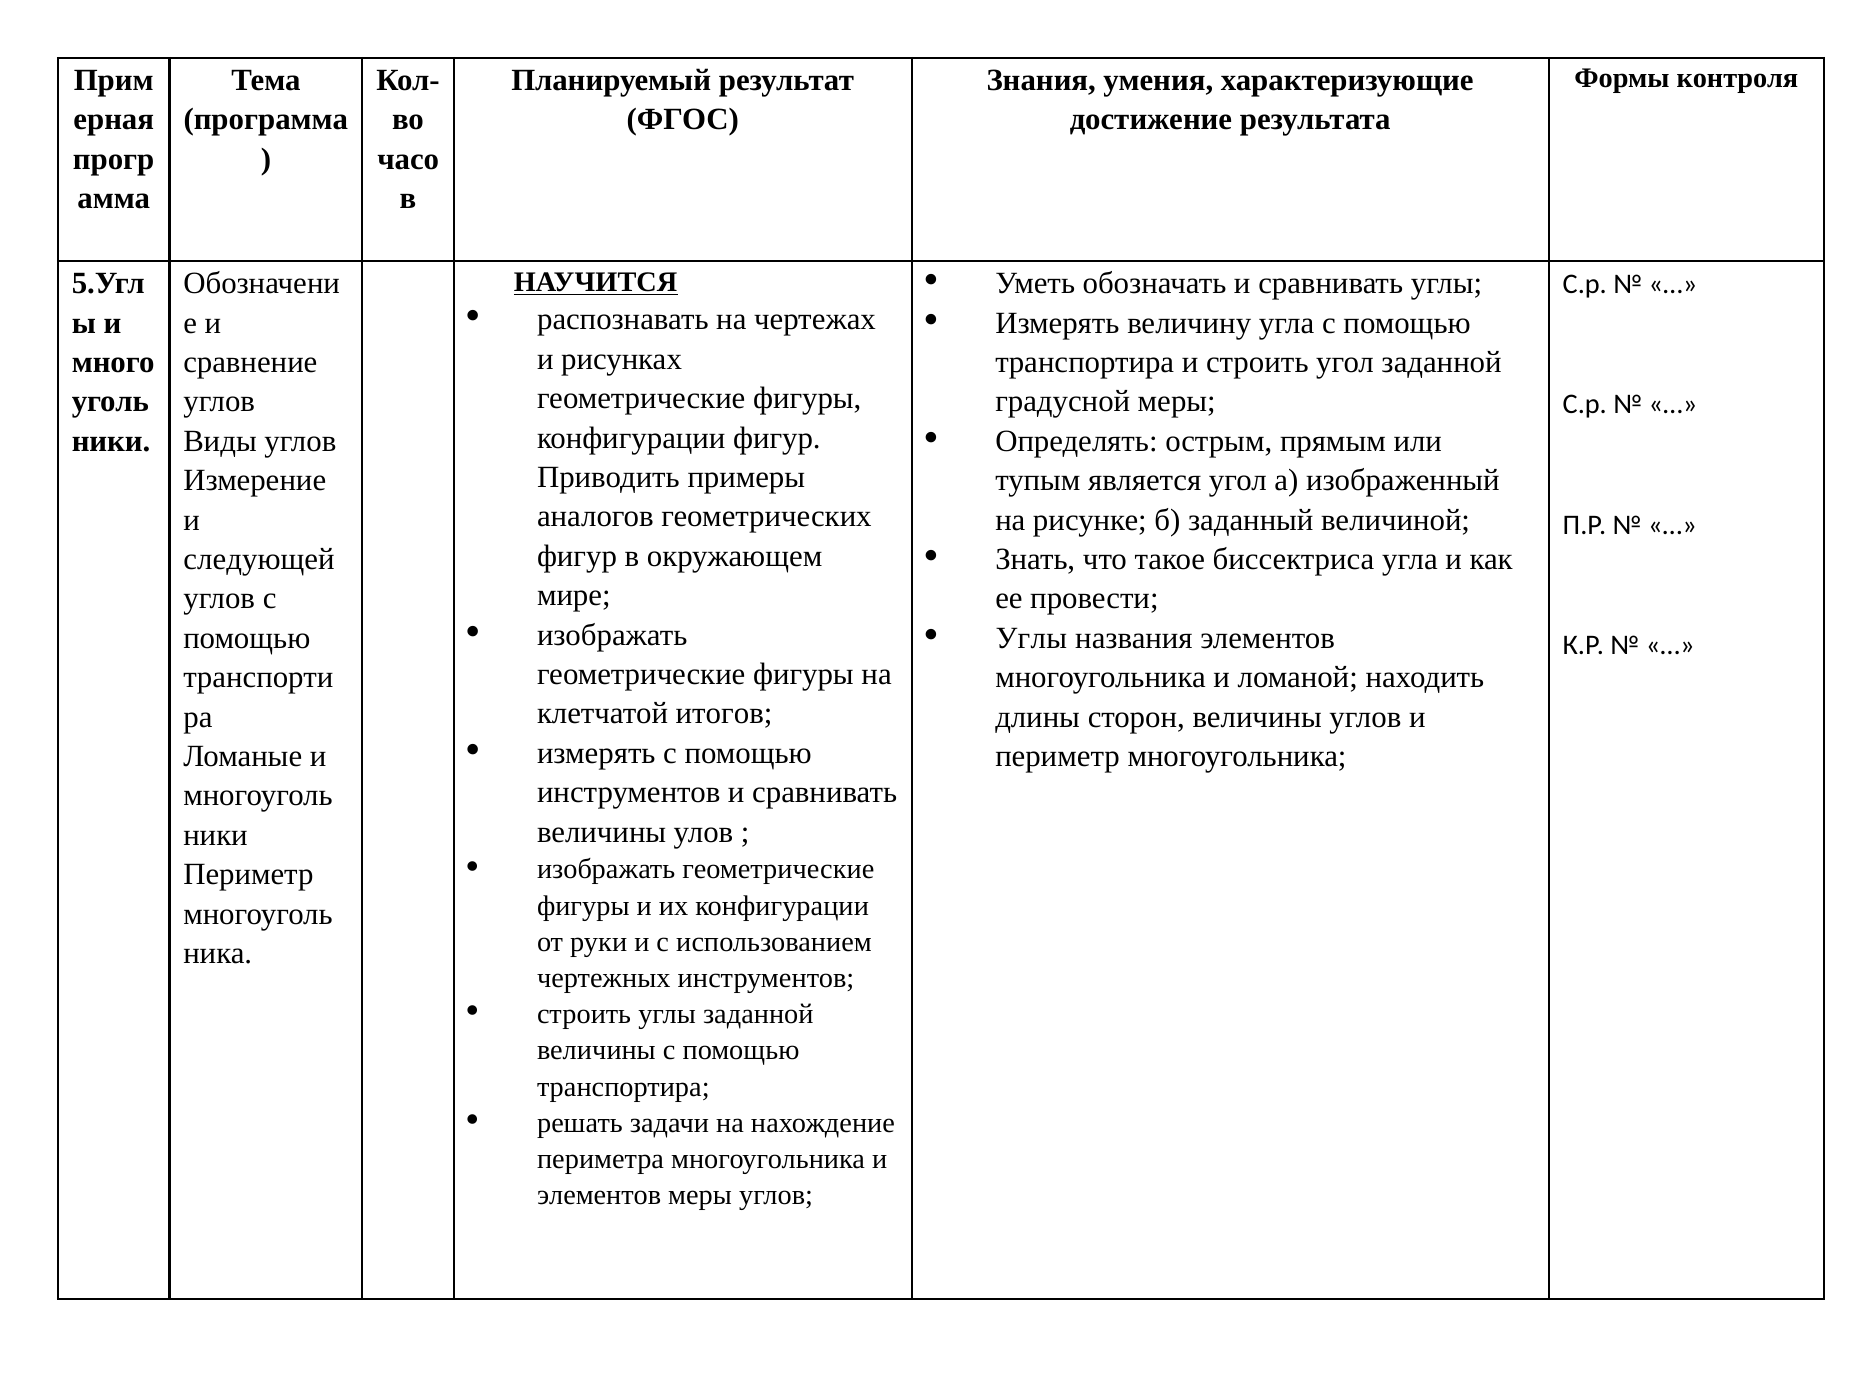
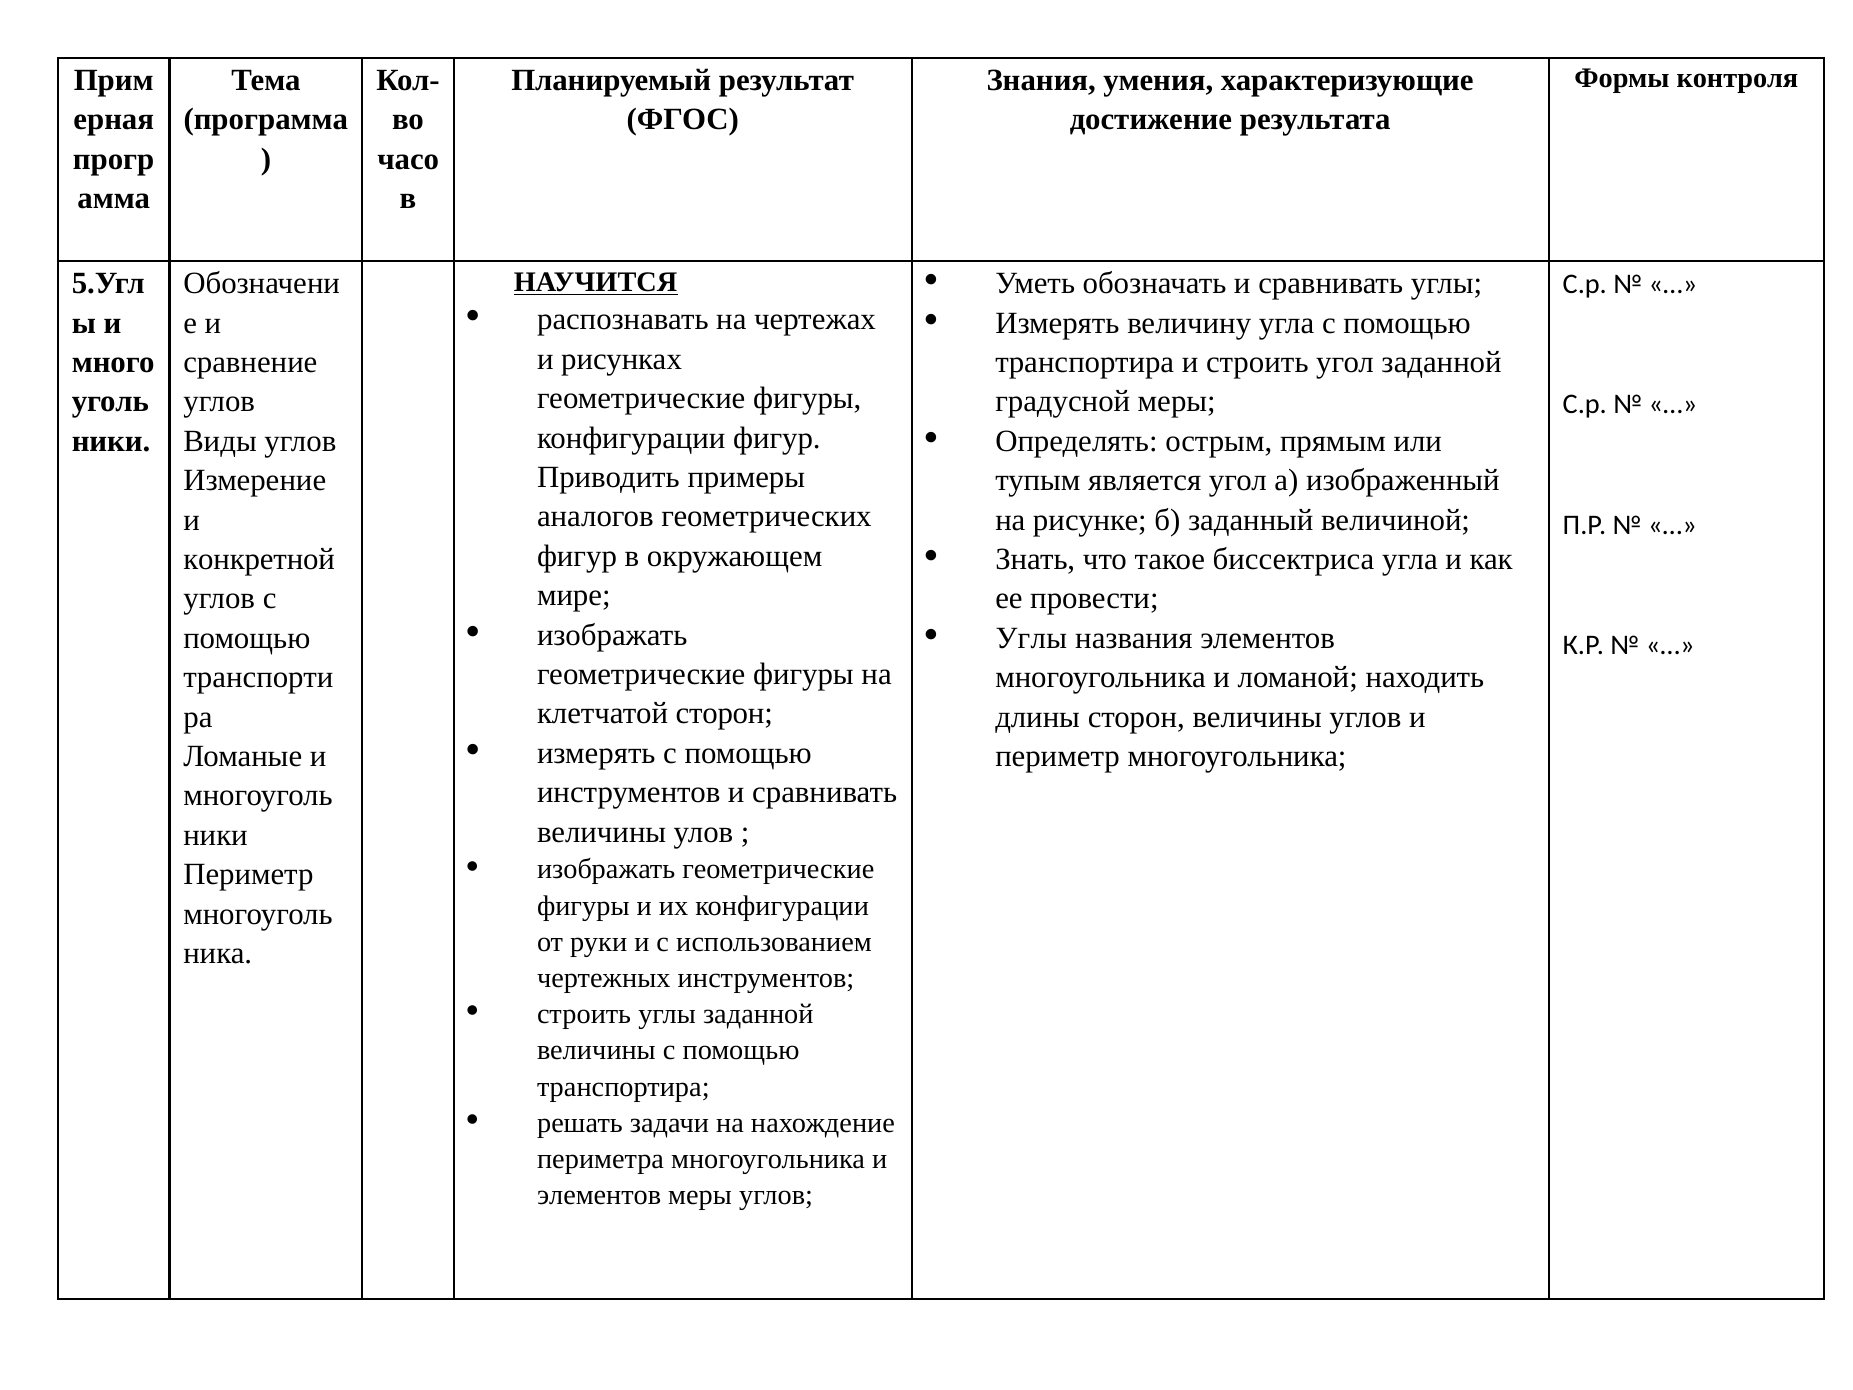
следующей: следующей -> конкретной
клетчатой итогов: итогов -> сторон
